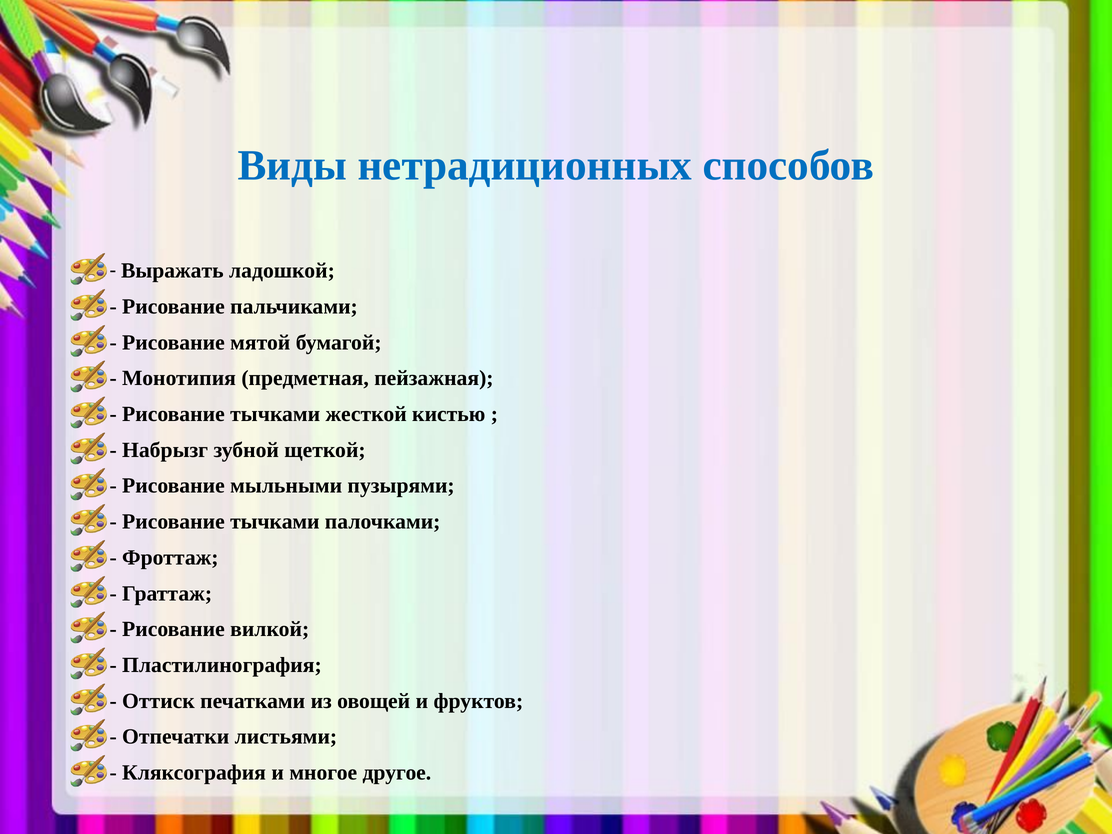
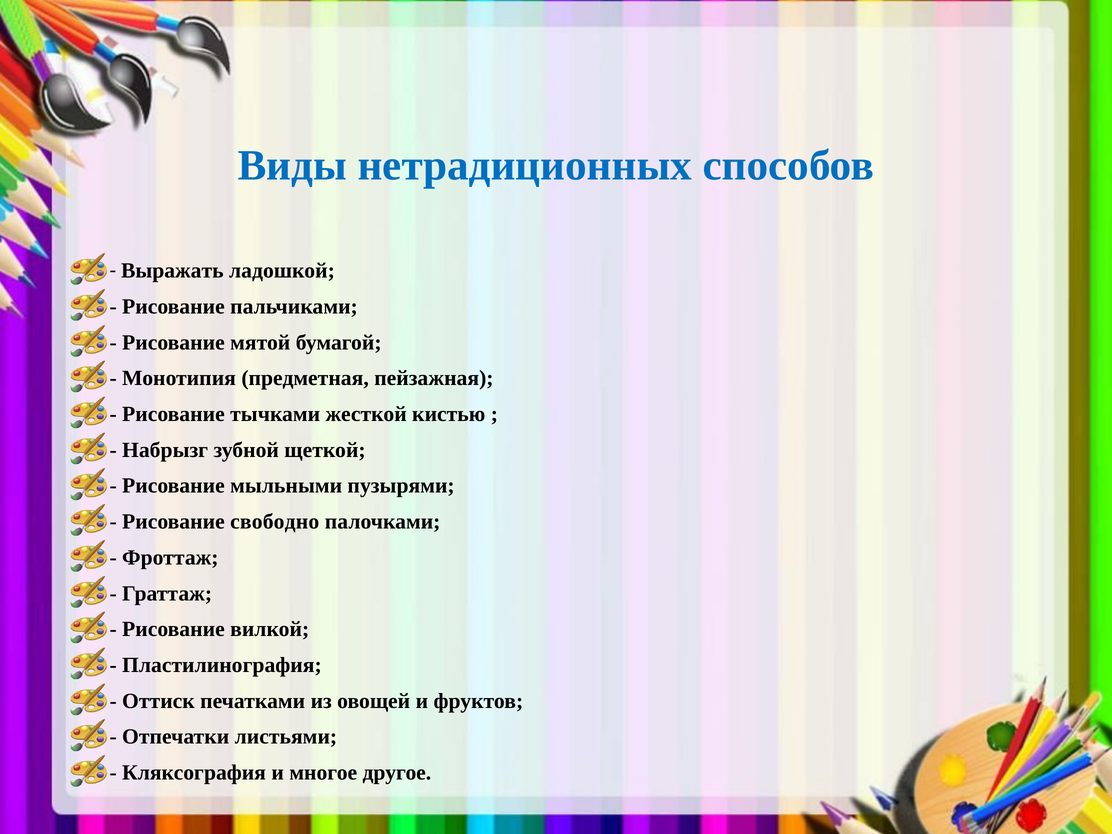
тычками at (275, 522): тычками -> свободно
